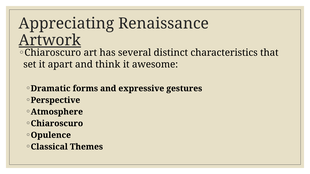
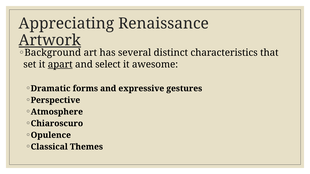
Chiaroscuro at (53, 53): Chiaroscuro -> Background
apart underline: none -> present
think: think -> select
